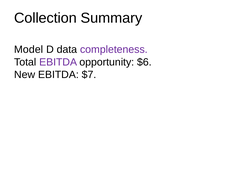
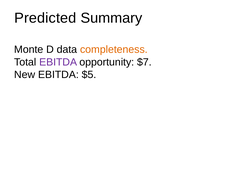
Collection: Collection -> Predicted
Model: Model -> Monte
completeness colour: purple -> orange
$6: $6 -> $7
$7: $7 -> $5
